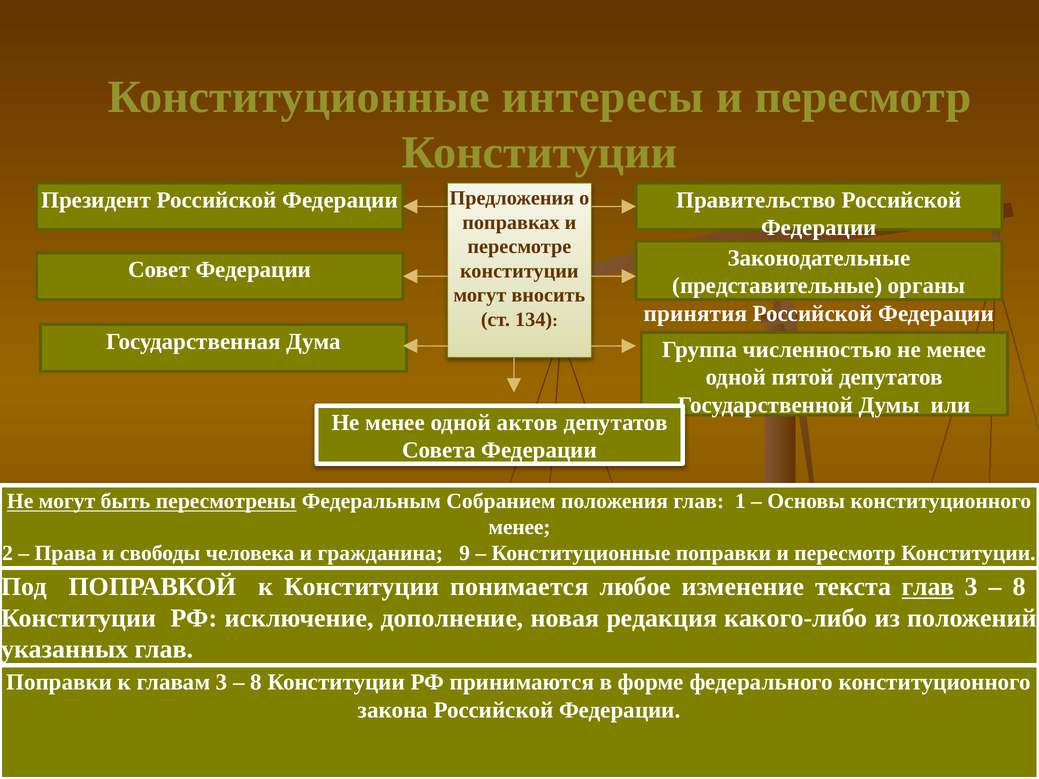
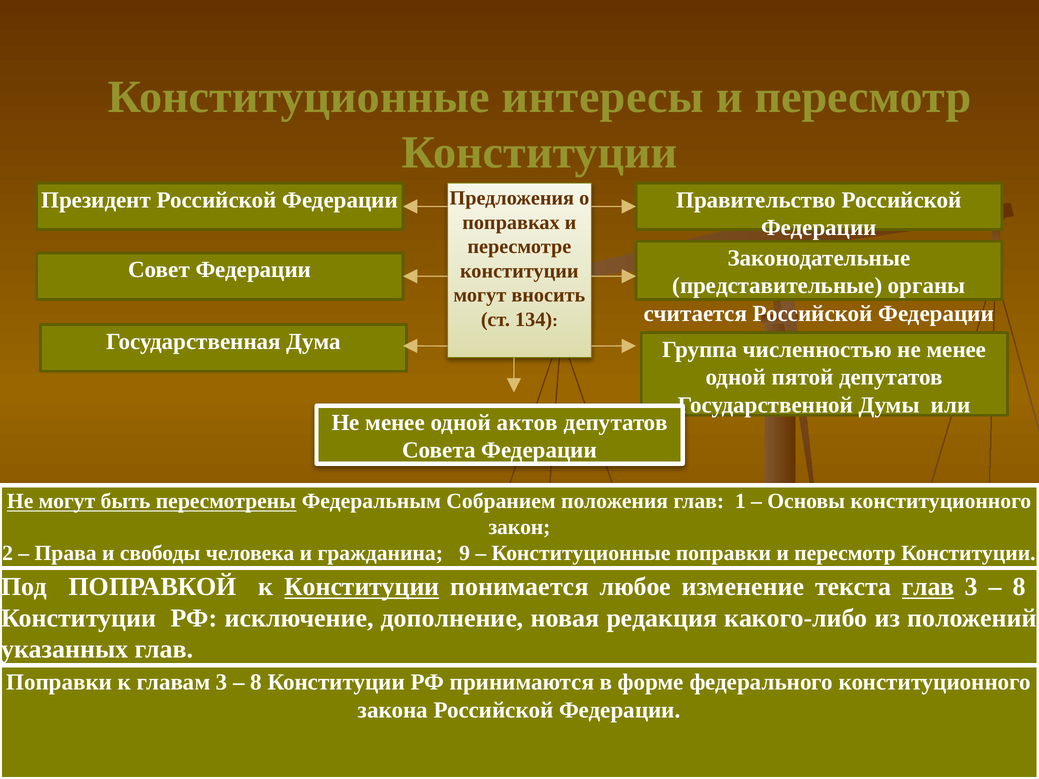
принятия: принятия -> считается
менее at (520, 527): менее -> закон
Конституции at (362, 587) underline: none -> present
